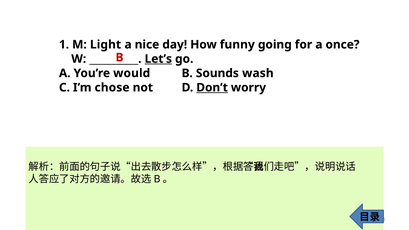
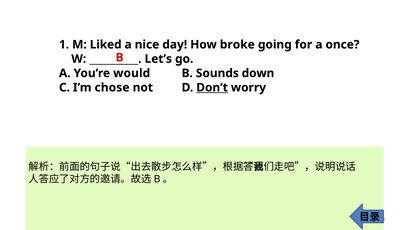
Light: Light -> Liked
funny: funny -> broke
Let’s underline: present -> none
wash: wash -> down
